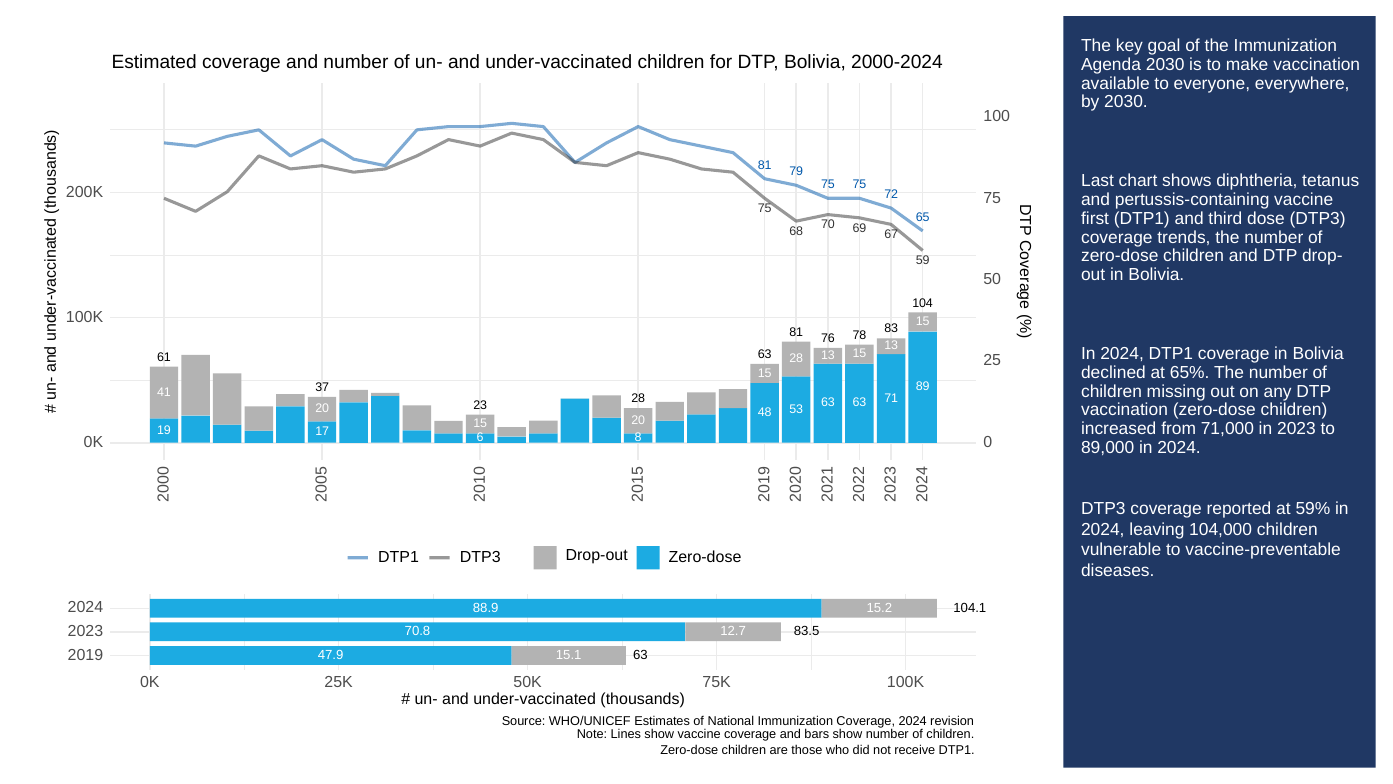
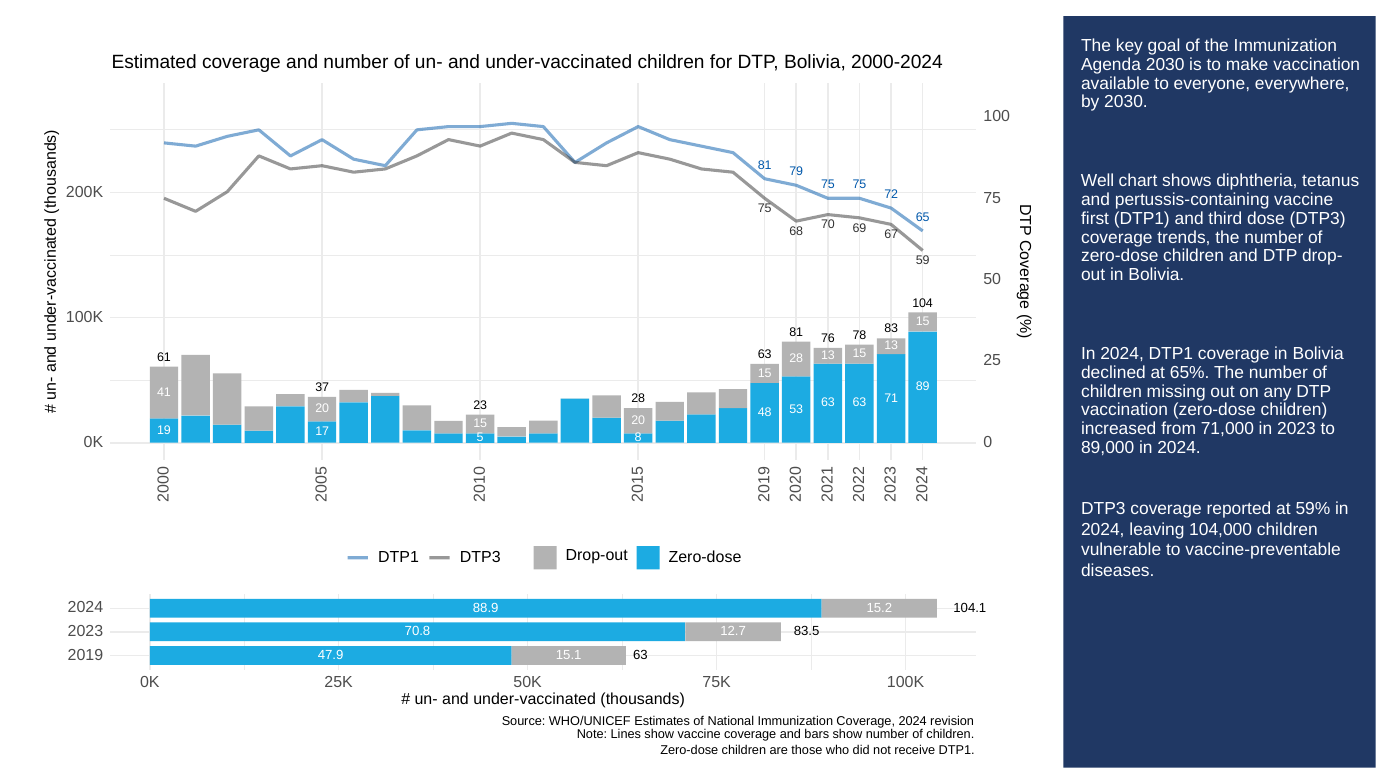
Last: Last -> Well
17 6: 6 -> 5
